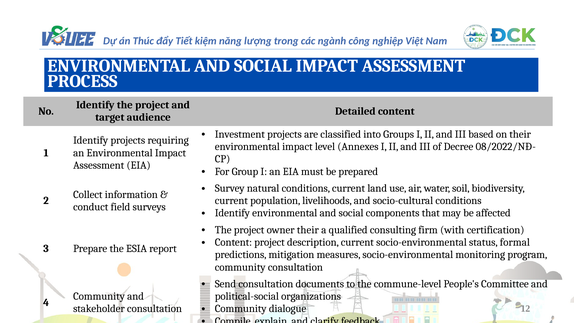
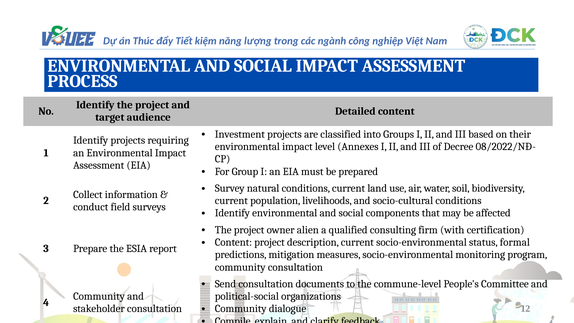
owner their: their -> alien
